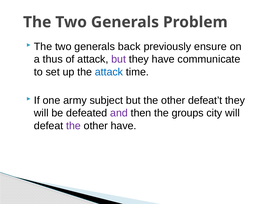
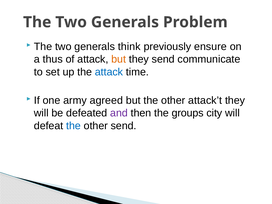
back: back -> think
but at (119, 59) colour: purple -> orange
they have: have -> send
subject: subject -> agreed
defeat’t: defeat’t -> attack’t
the at (74, 126) colour: purple -> blue
other have: have -> send
